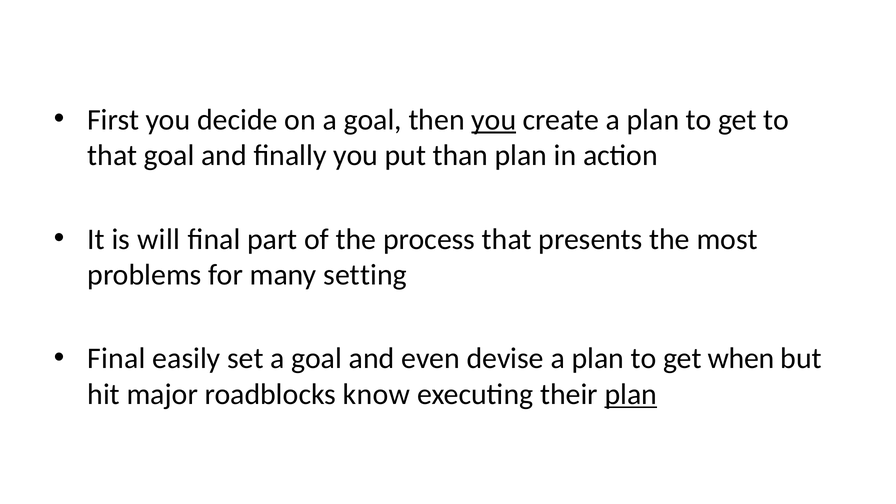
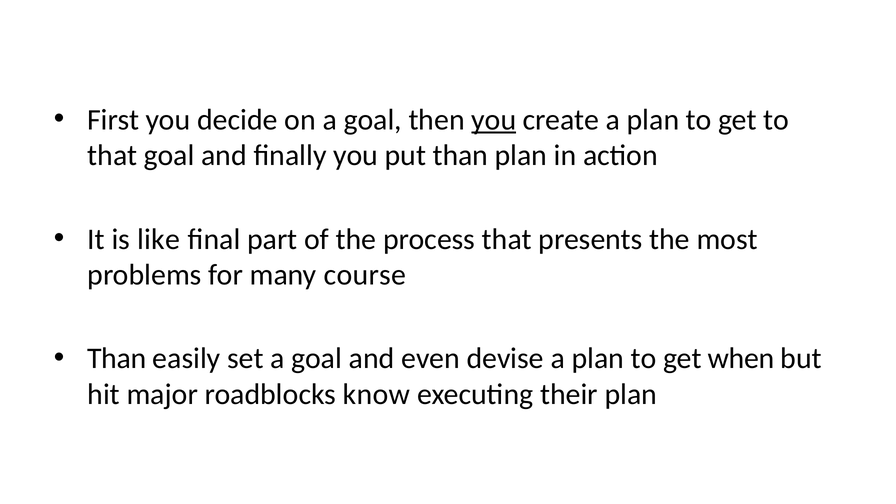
will: will -> like
setting: setting -> course
Final at (116, 359): Final -> Than
plan at (631, 394) underline: present -> none
